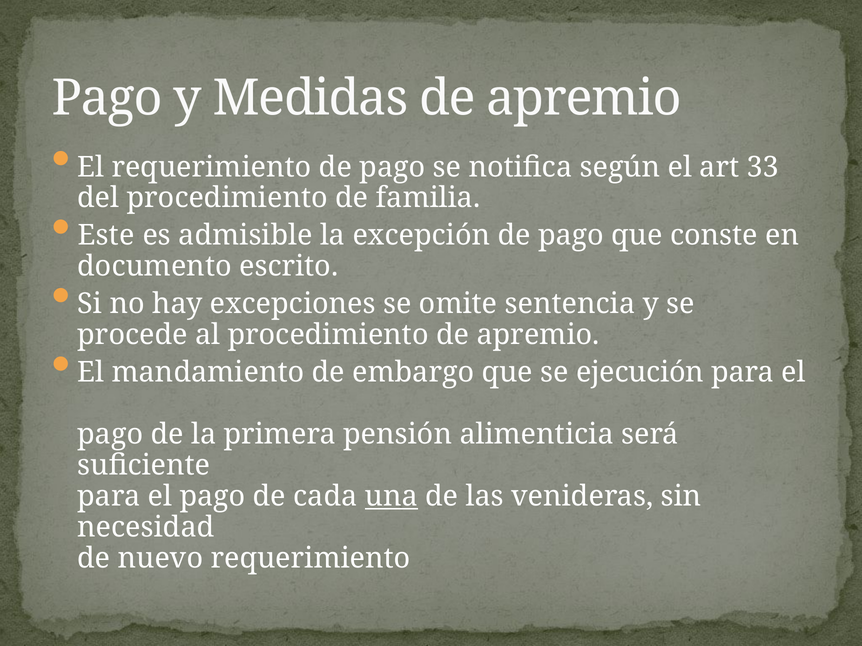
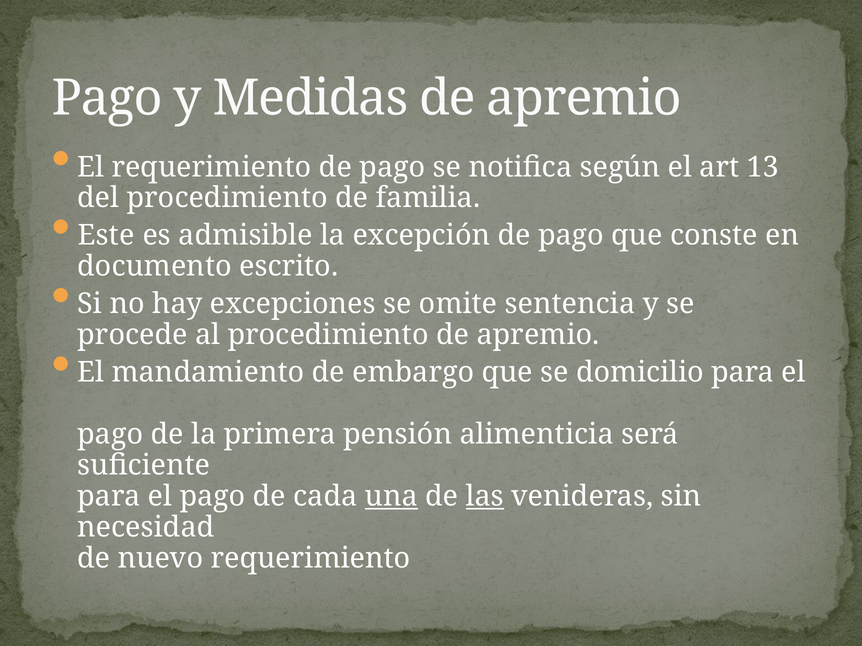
33: 33 -> 13
ejecución: ejecución -> domicilio
las underline: none -> present
